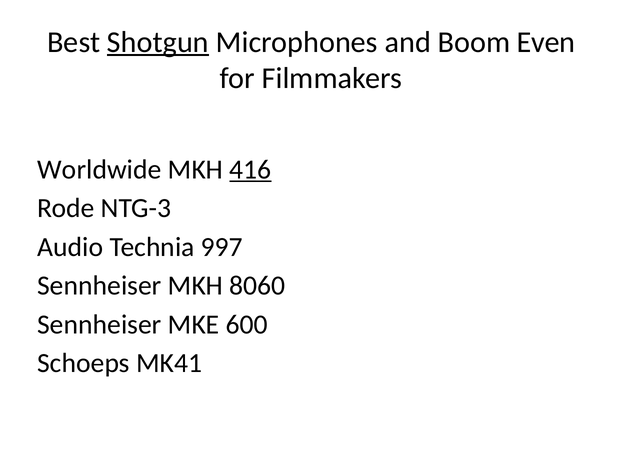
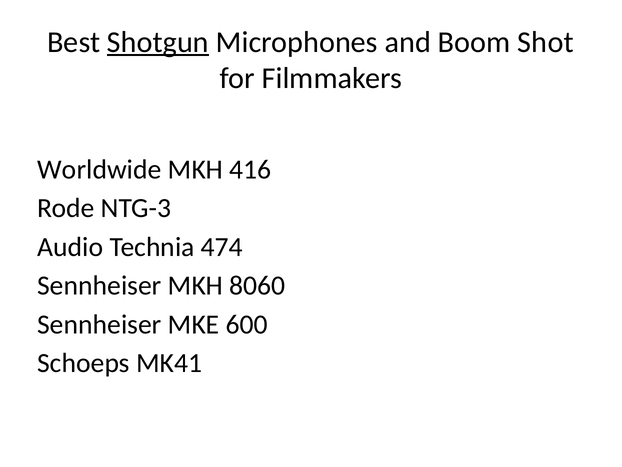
Even: Even -> Shot
416 underline: present -> none
997: 997 -> 474
